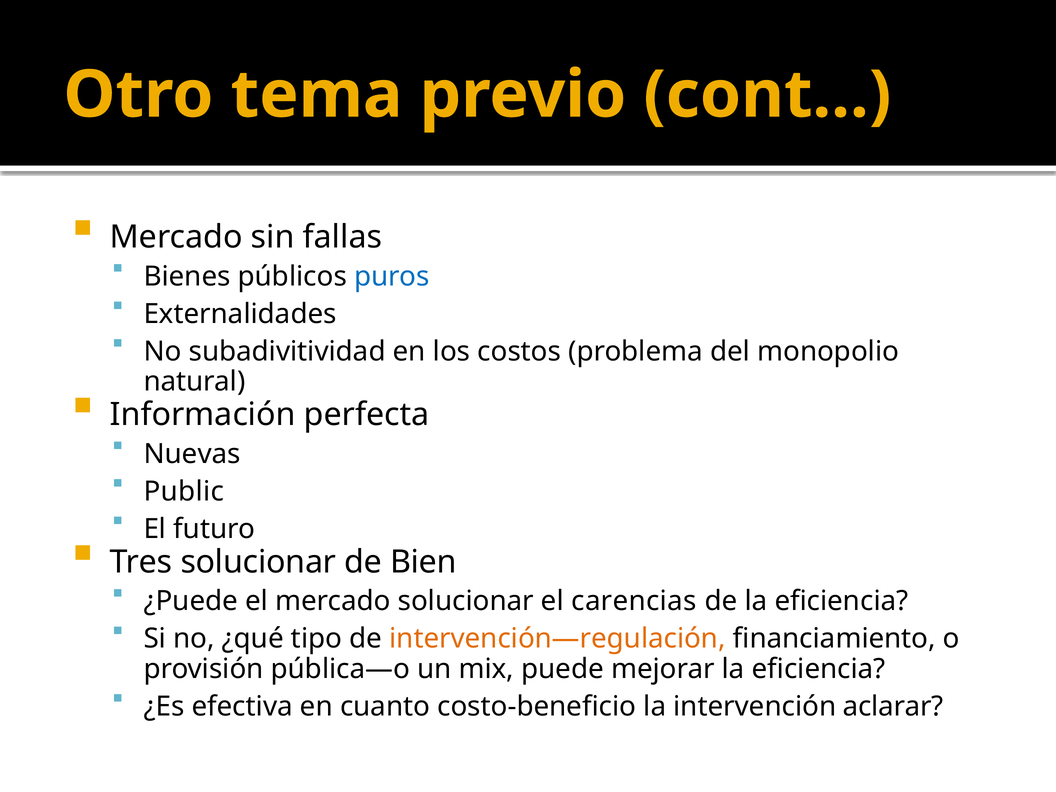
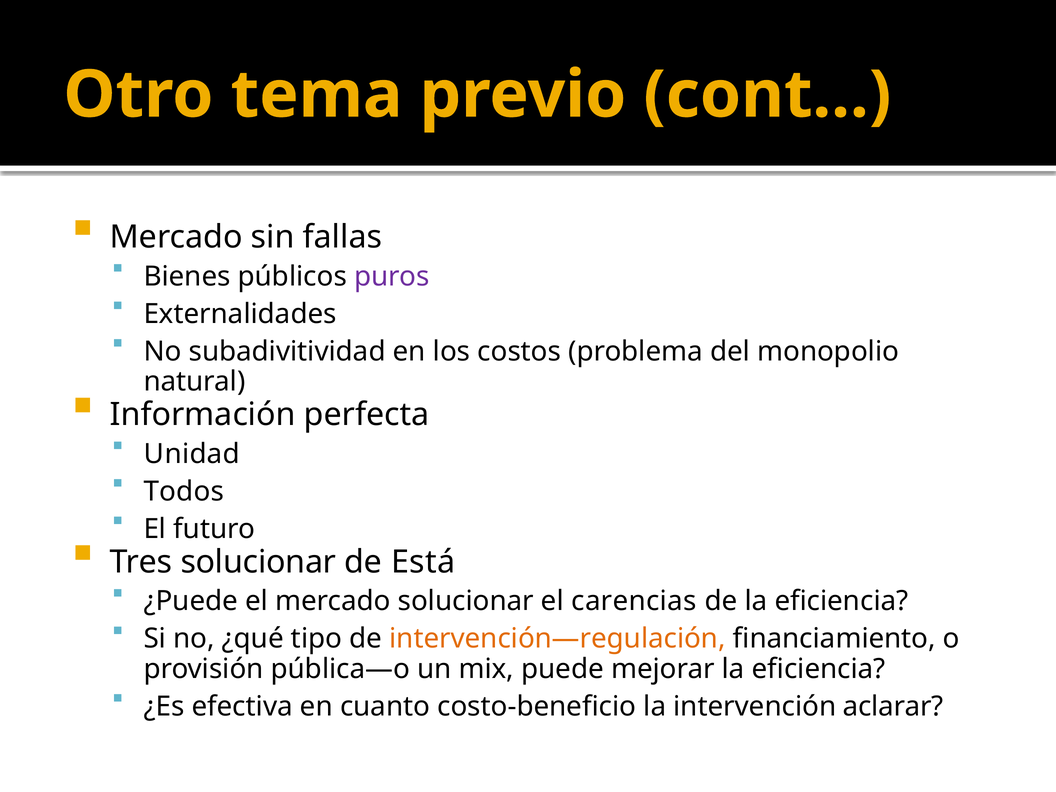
puros colour: blue -> purple
Nuevas: Nuevas -> Unidad
Public: Public -> Todos
Bien: Bien -> Está
